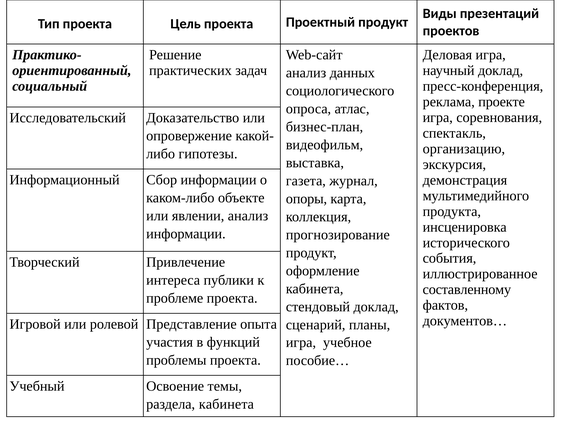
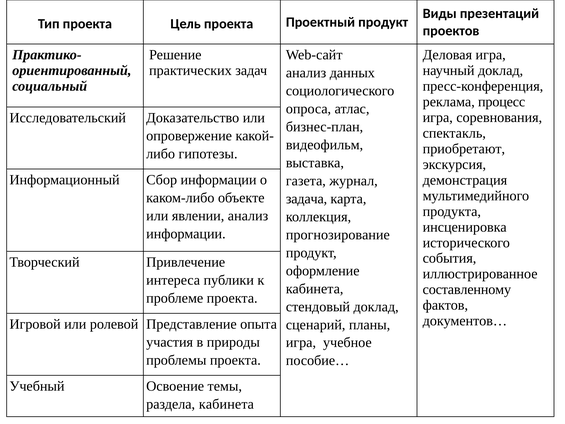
проекте: проекте -> процесс
организацию: организацию -> приобретают
опоры: опоры -> задача
функций: функций -> природы
